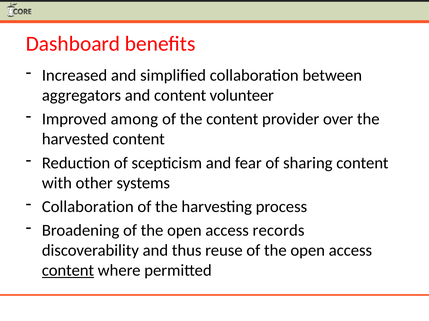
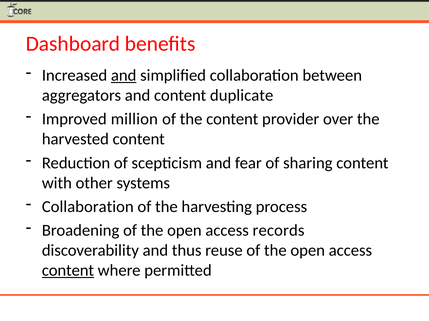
and at (124, 75) underline: none -> present
volunteer: volunteer -> duplicate
among: among -> million
